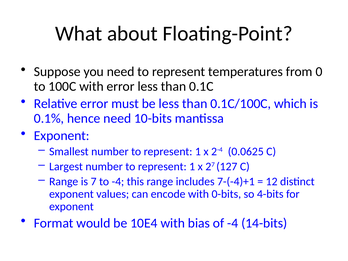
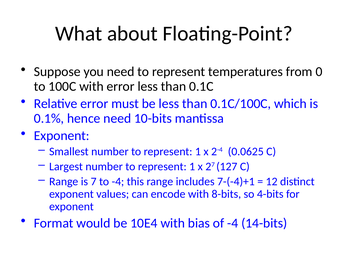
0-bits: 0-bits -> 8-bits
